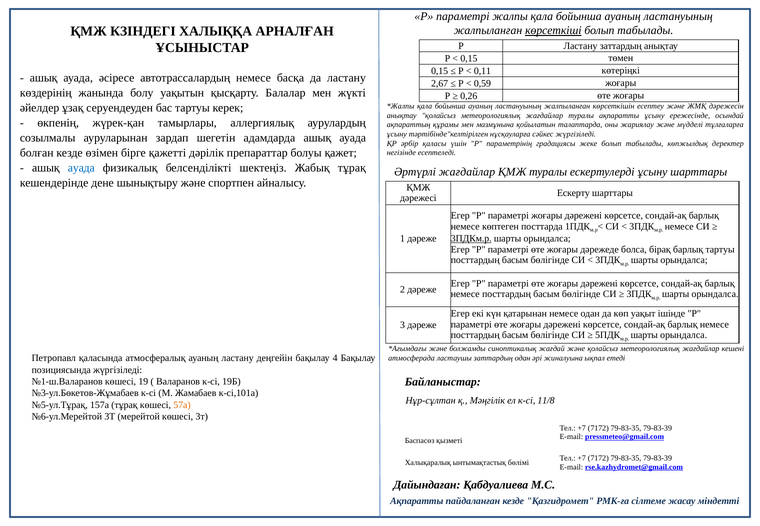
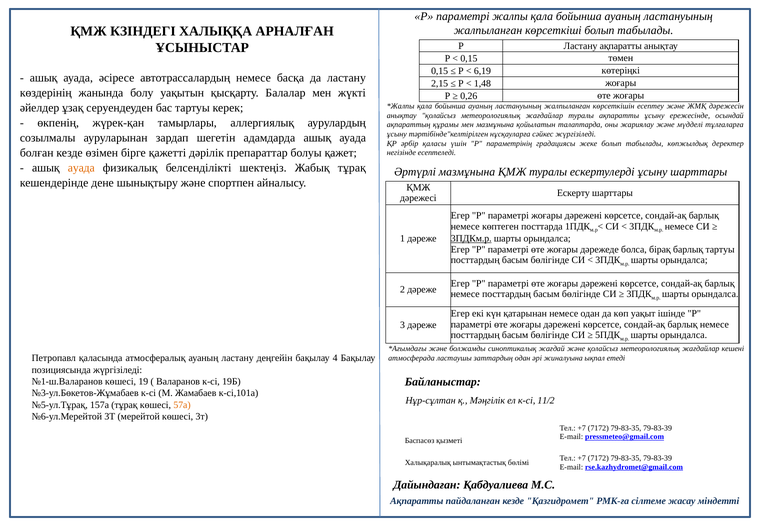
көрсеткіші underline: present -> none
Ластану заттардың: заттардың -> ақпаратты
0,11: 0,11 -> 6,19
2,67: 2,67 -> 2,15
0,59: 0,59 -> 1,48
ауада at (81, 168) colour: blue -> orange
Әртүрлі жағдайлар: жағдайлар -> мазмұнына
11/8: 11/8 -> 11/2
